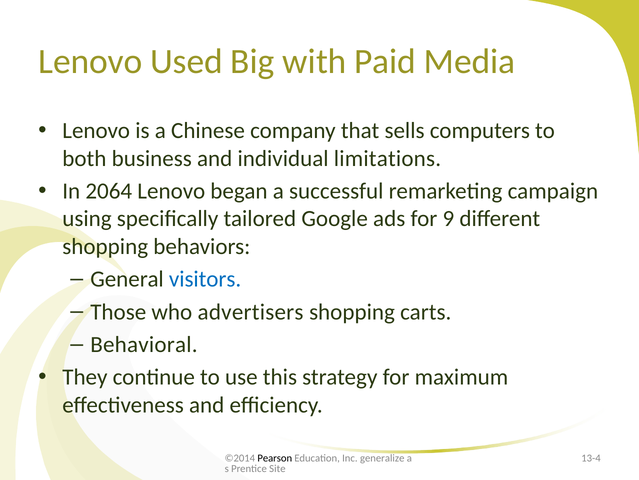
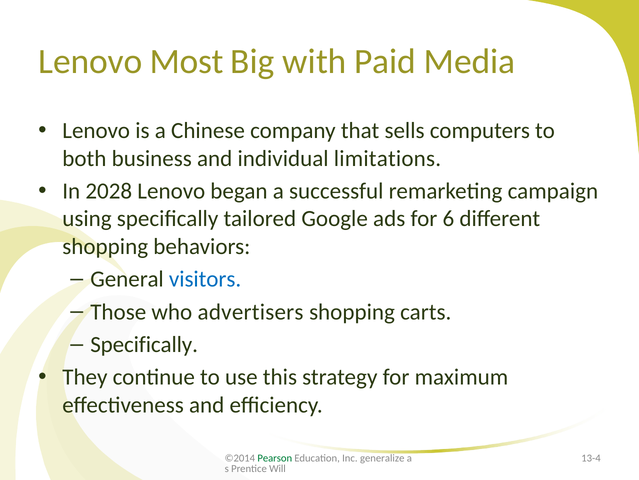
Used: Used -> Most
2064: 2064 -> 2028
9: 9 -> 6
Behavioral at (144, 344): Behavioral -> Specifically
Pearson colour: black -> green
Site: Site -> Will
